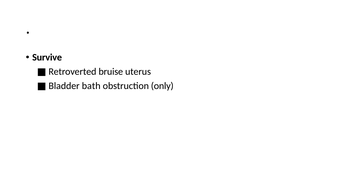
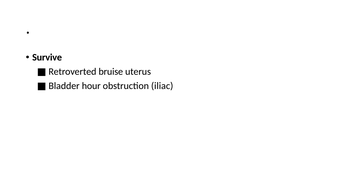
bath: bath -> hour
only: only -> iliac
